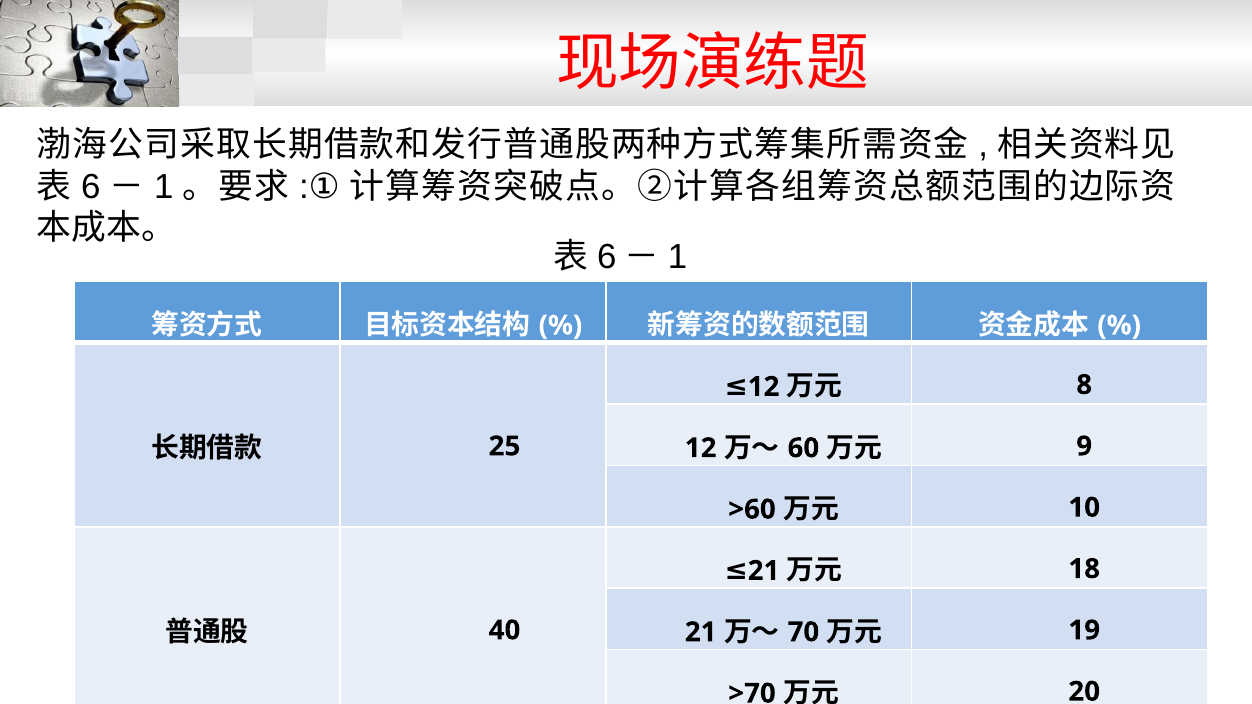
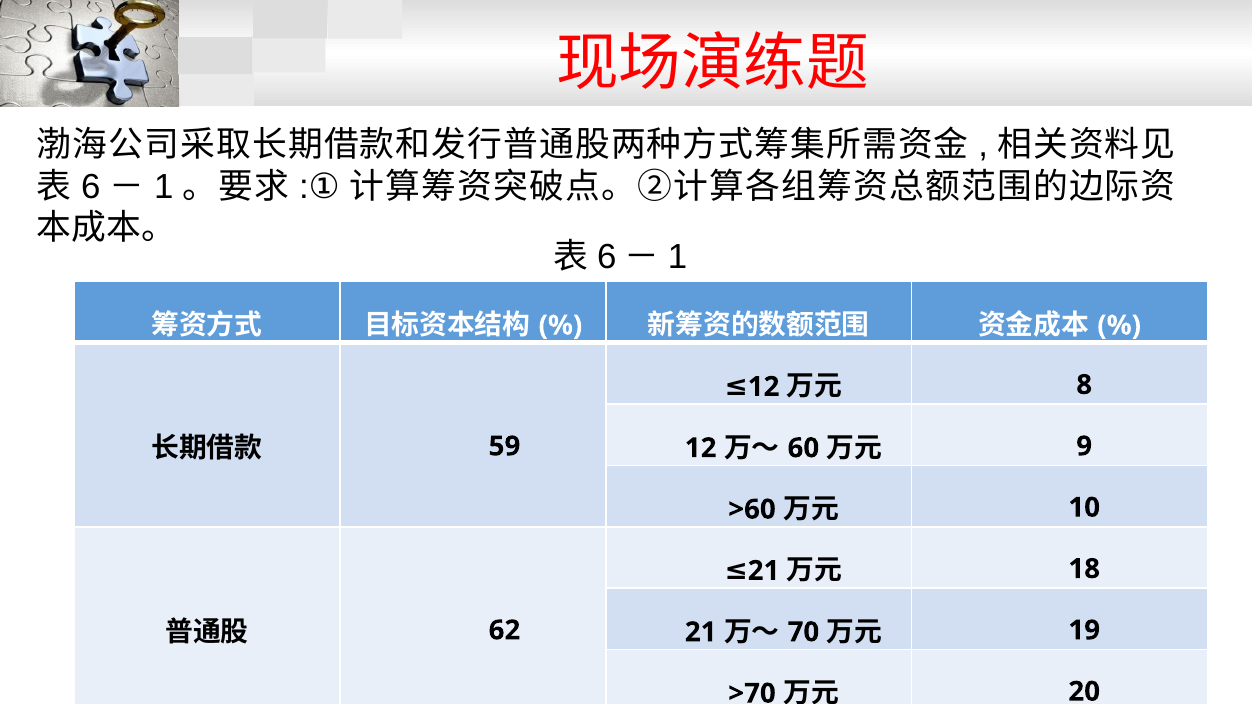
25: 25 -> 59
40: 40 -> 62
